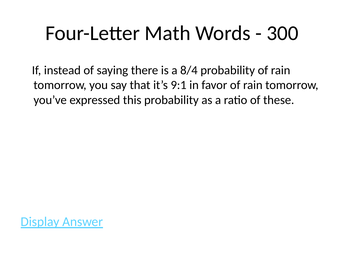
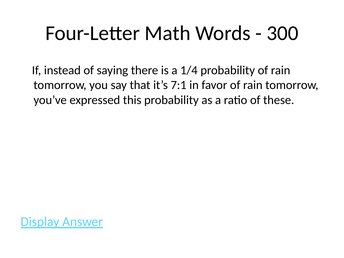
8/4: 8/4 -> 1/4
9:1: 9:1 -> 7:1
